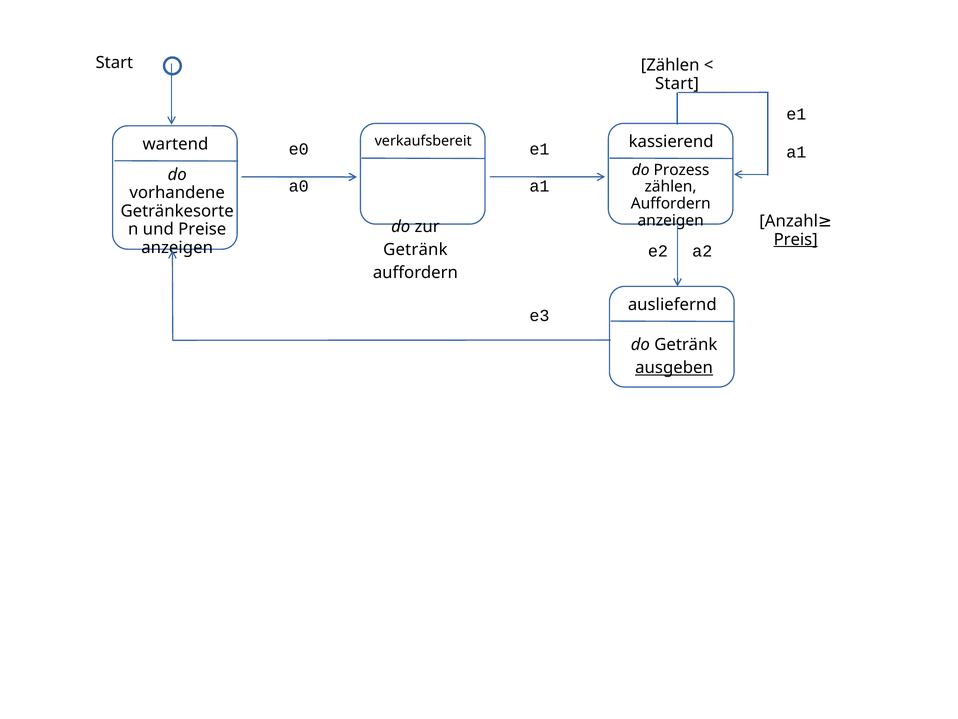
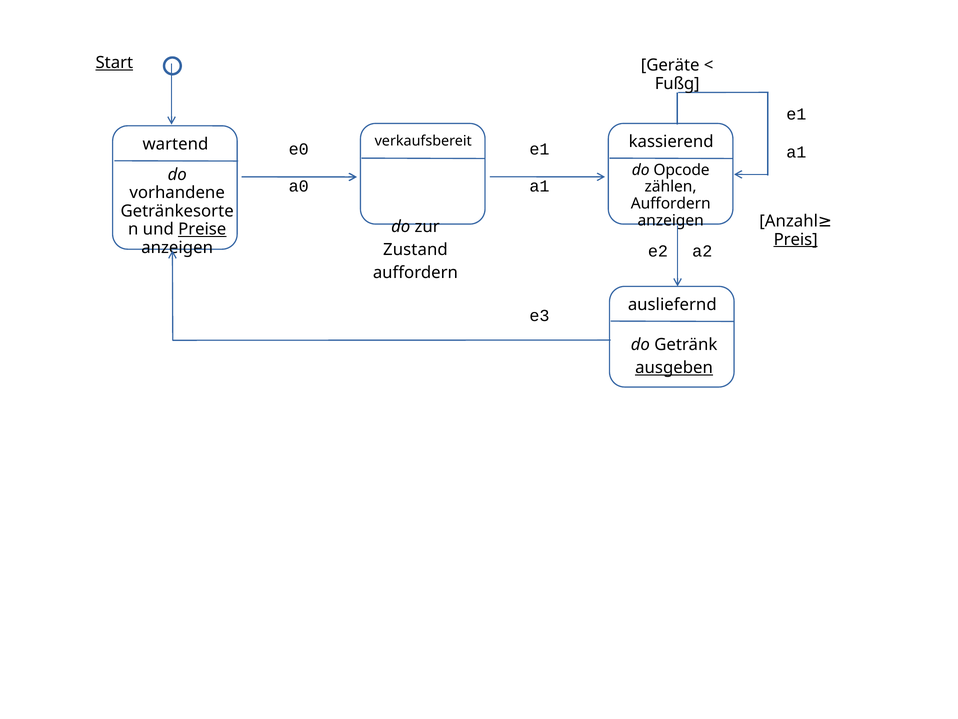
Start at (114, 63) underline: none -> present
Zählen at (670, 65): Zählen -> Geräte
Start at (677, 84): Start -> Fußg
Prozess: Prozess -> Opcode
Preise underline: none -> present
Getränk at (415, 250): Getränk -> Zustand
